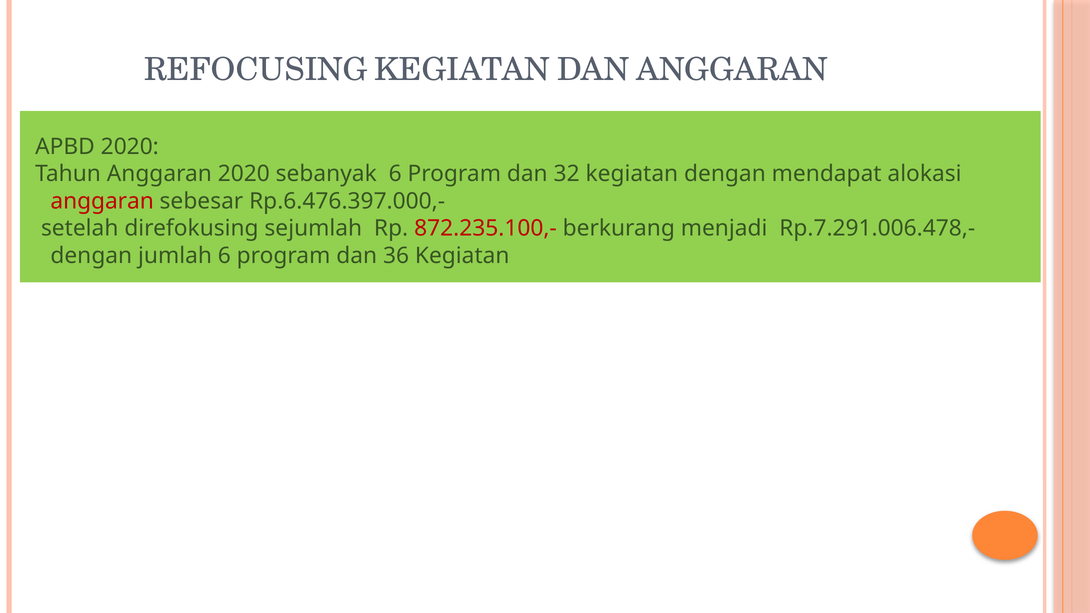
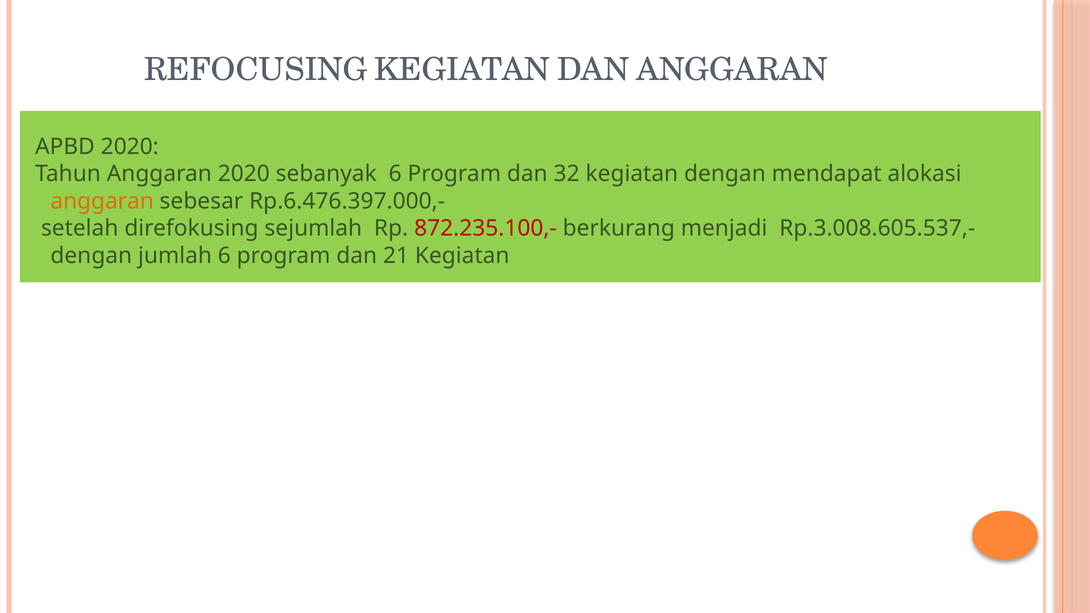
anggaran at (102, 201) colour: red -> orange
Rp.7.291.006.478,-: Rp.7.291.006.478,- -> Rp.3.008.605.537,-
36: 36 -> 21
